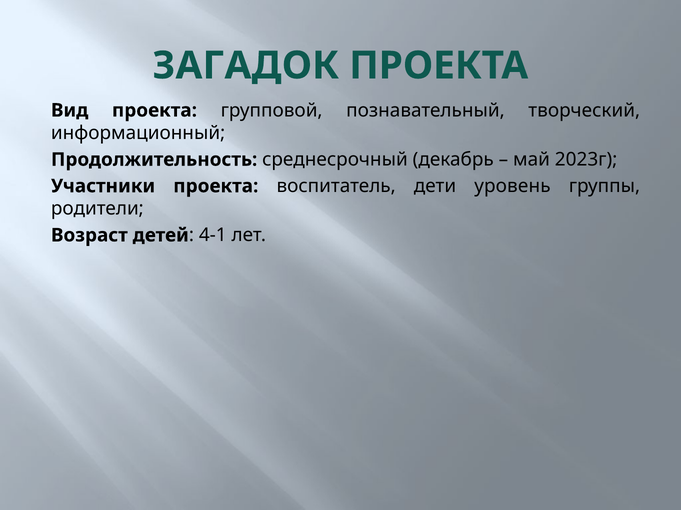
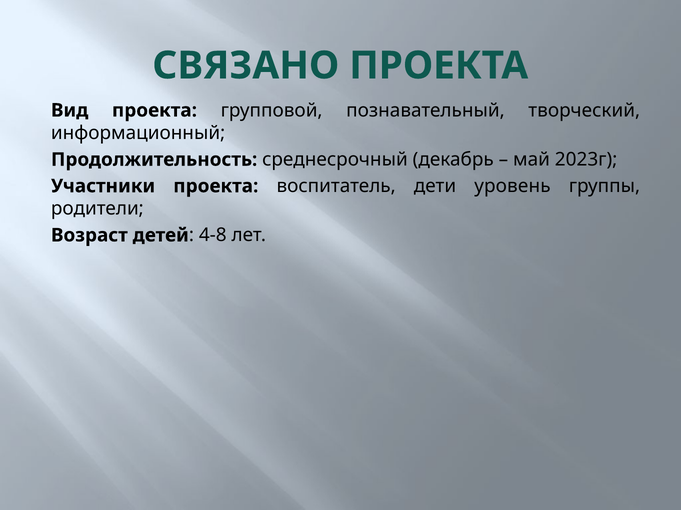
ЗАГАДОК: ЗАГАДОК -> СВЯЗАНО
4-1: 4-1 -> 4-8
